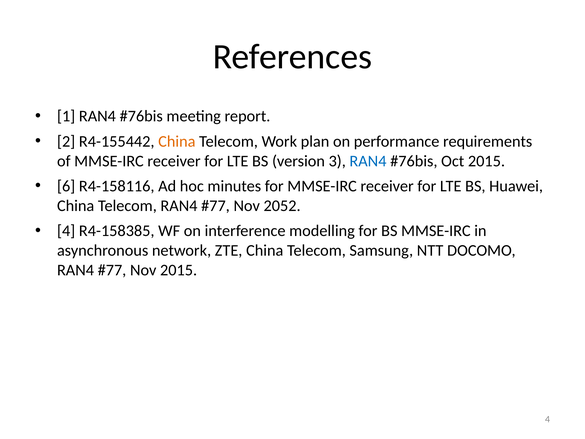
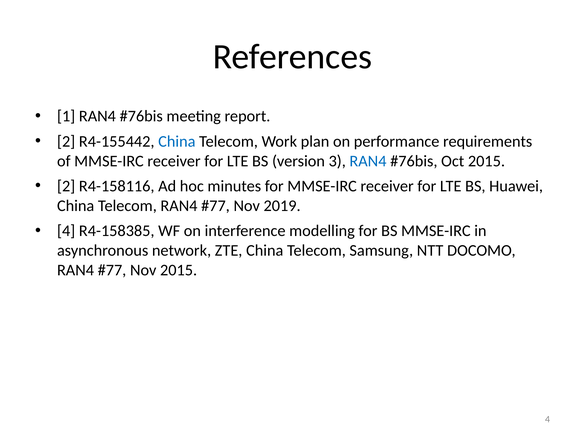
China at (177, 141) colour: orange -> blue
6 at (66, 186): 6 -> 2
2052: 2052 -> 2019
